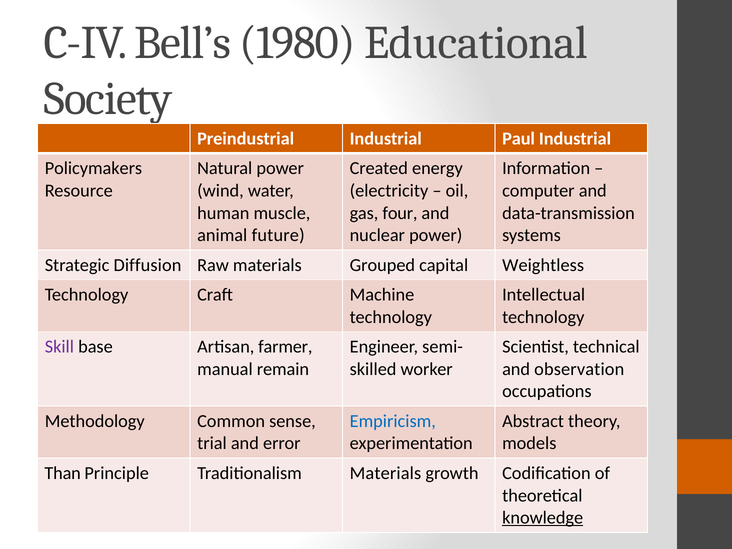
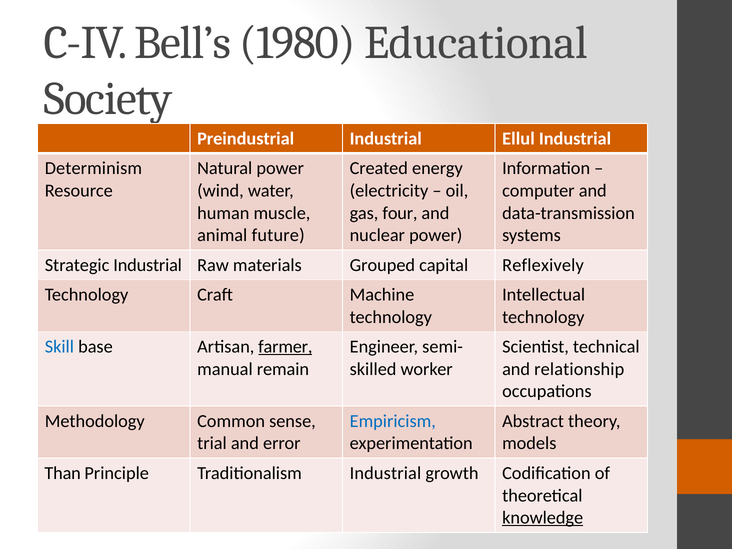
Paul: Paul -> Ellul
Policymakers: Policymakers -> Determinism
Strategic Diffusion: Diffusion -> Industrial
Weightless: Weightless -> Reflexively
Skill colour: purple -> blue
farmer underline: none -> present
observation: observation -> relationship
Traditionalism Materials: Materials -> Industrial
